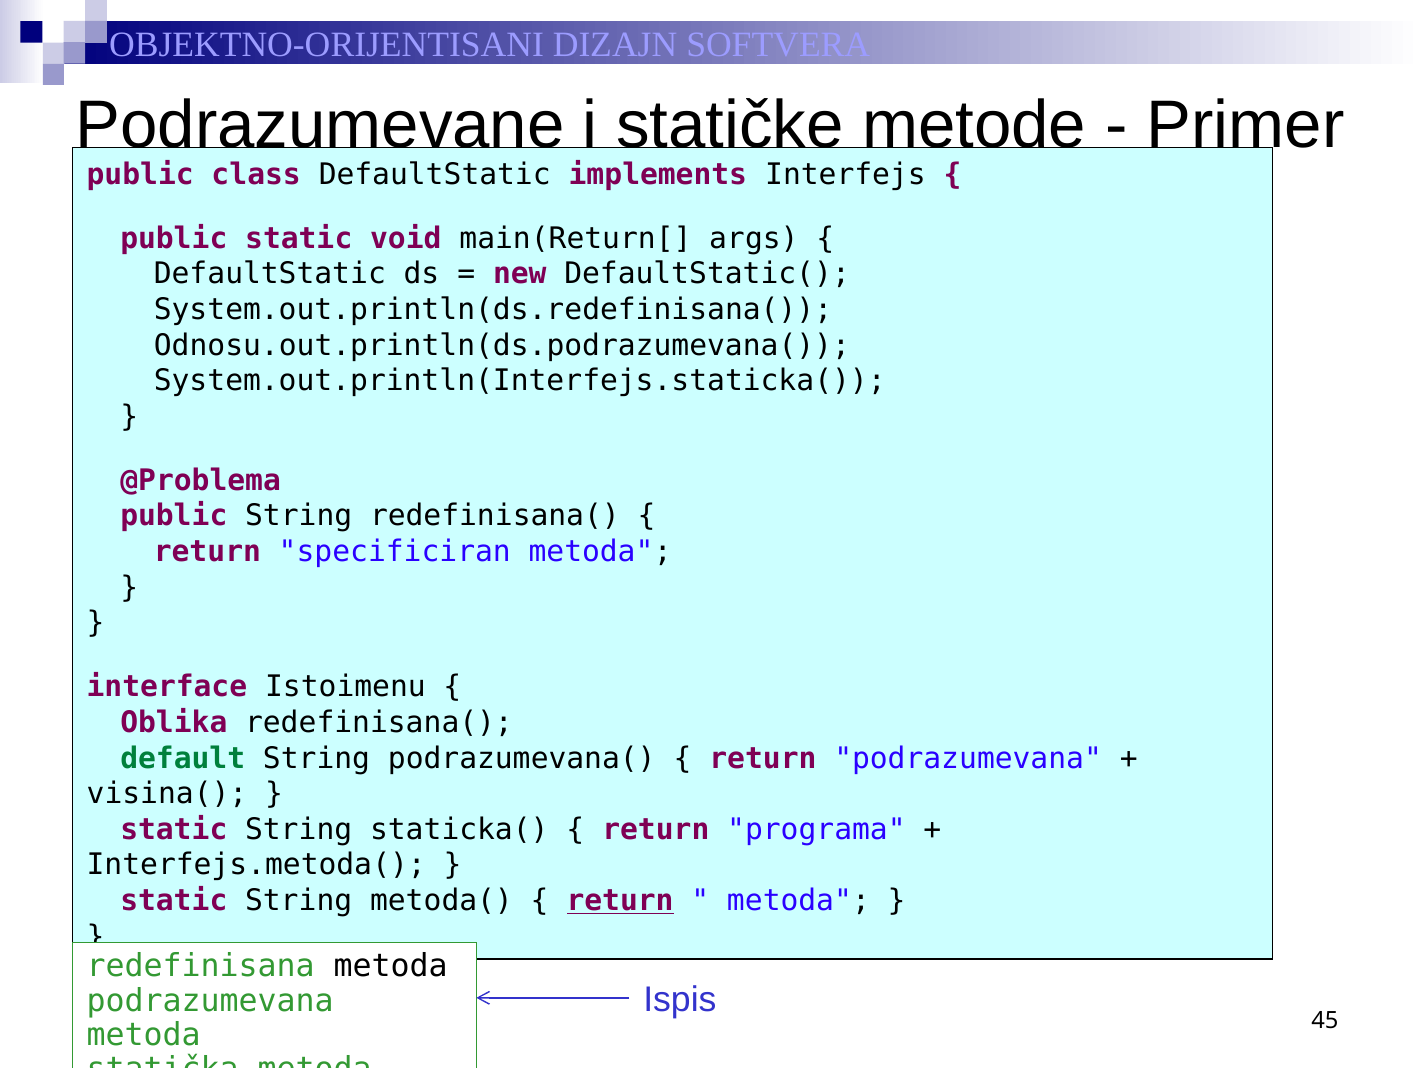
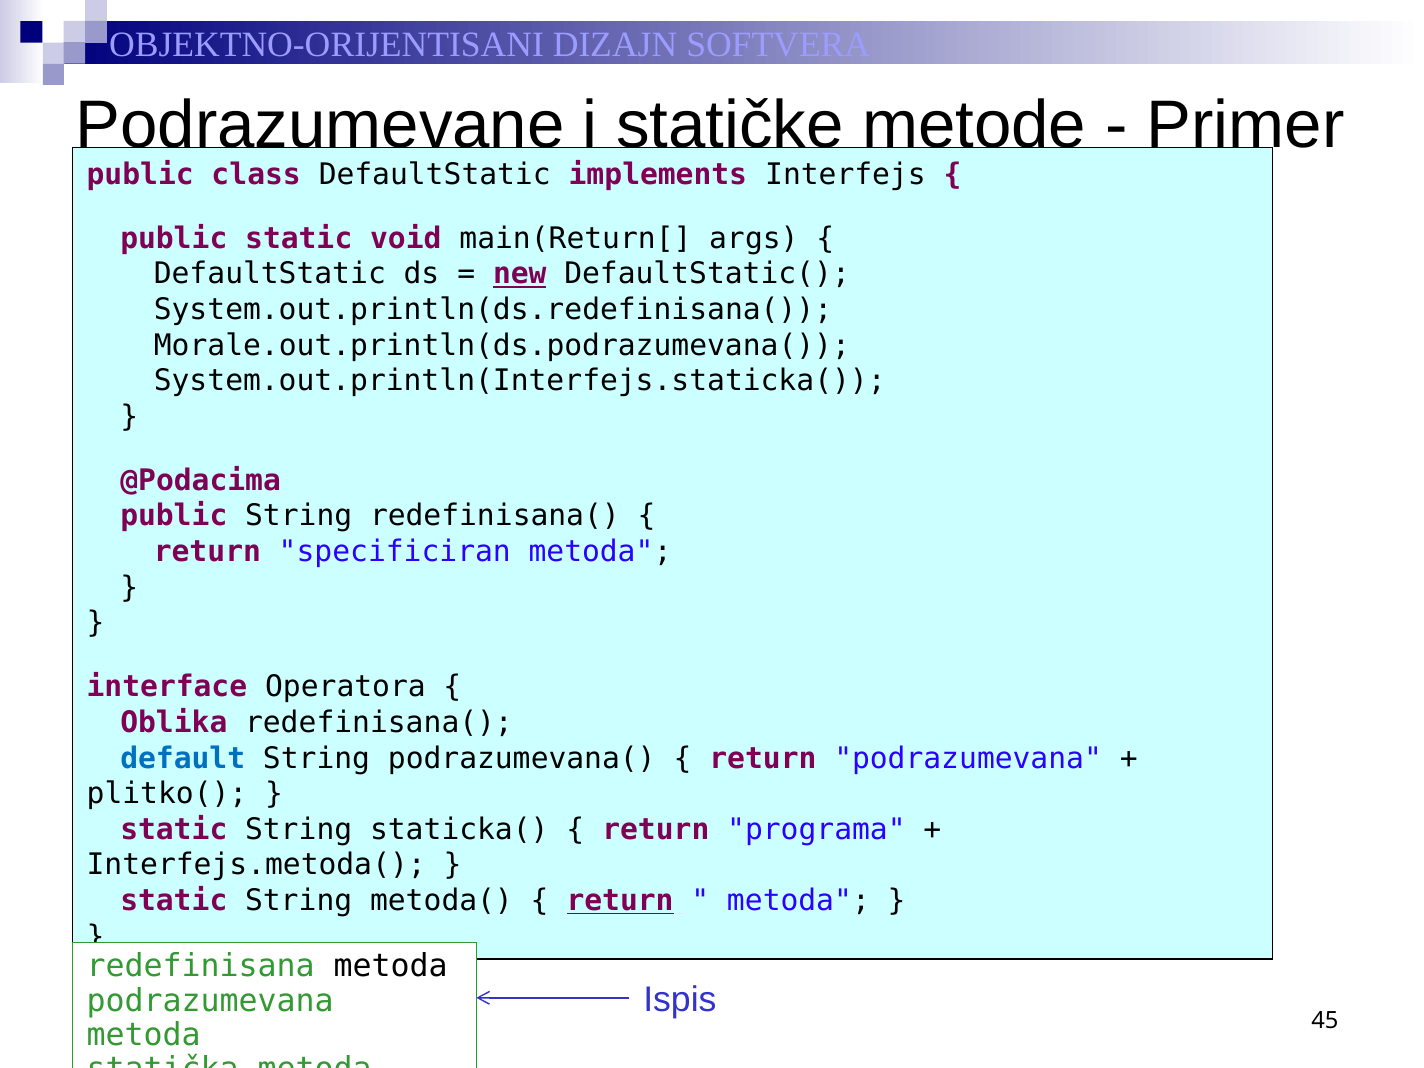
new underline: none -> present
Odnosu.out.println(ds.podrazumevana(: Odnosu.out.println(ds.podrazumevana( -> Morale.out.println(ds.podrazumevana(
@Problema: @Problema -> @Podacima
Istoimenu: Istoimenu -> Operatora
default colour: green -> blue
visina(: visina( -> plitko(
